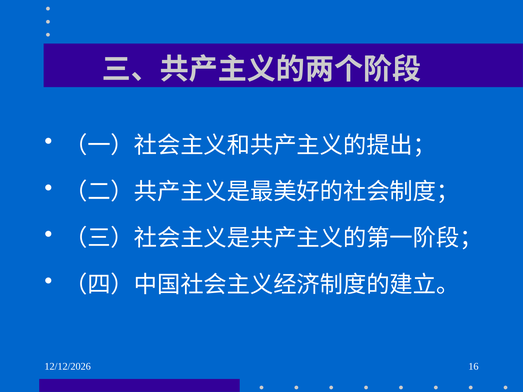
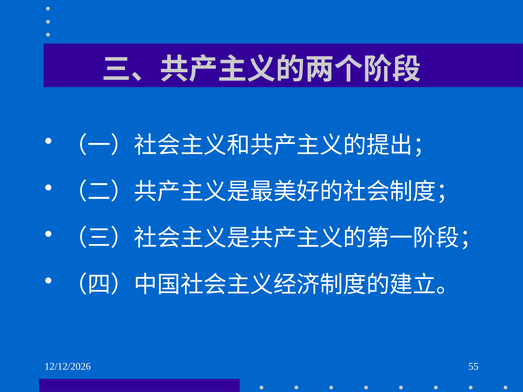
16: 16 -> 55
